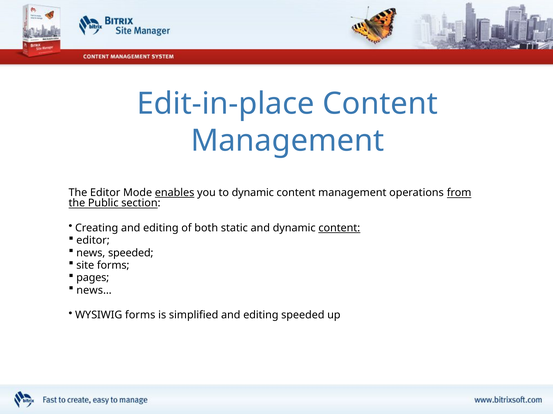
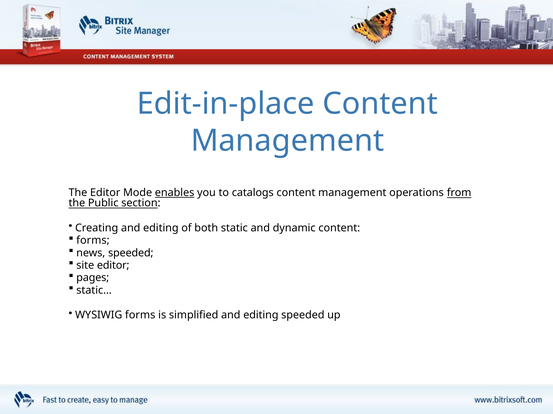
to dynamic: dynamic -> catalogs
content at (339, 228) underline: present -> none
editor at (93, 241): editor -> forms
site forms: forms -> editor
news…: news… -> static…
